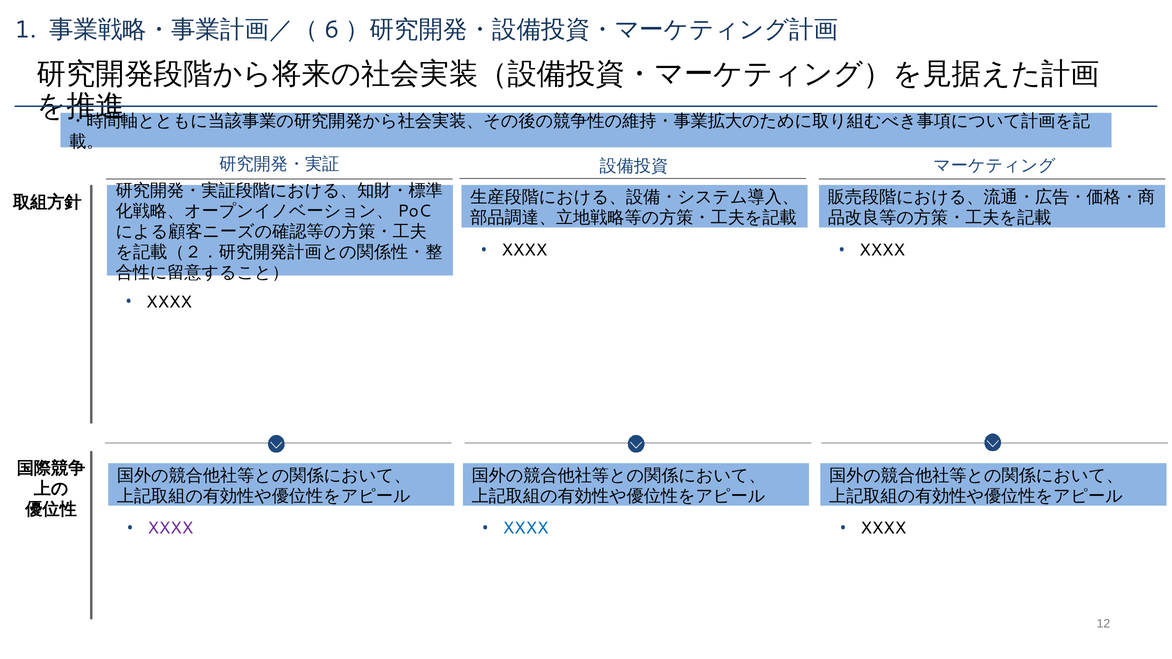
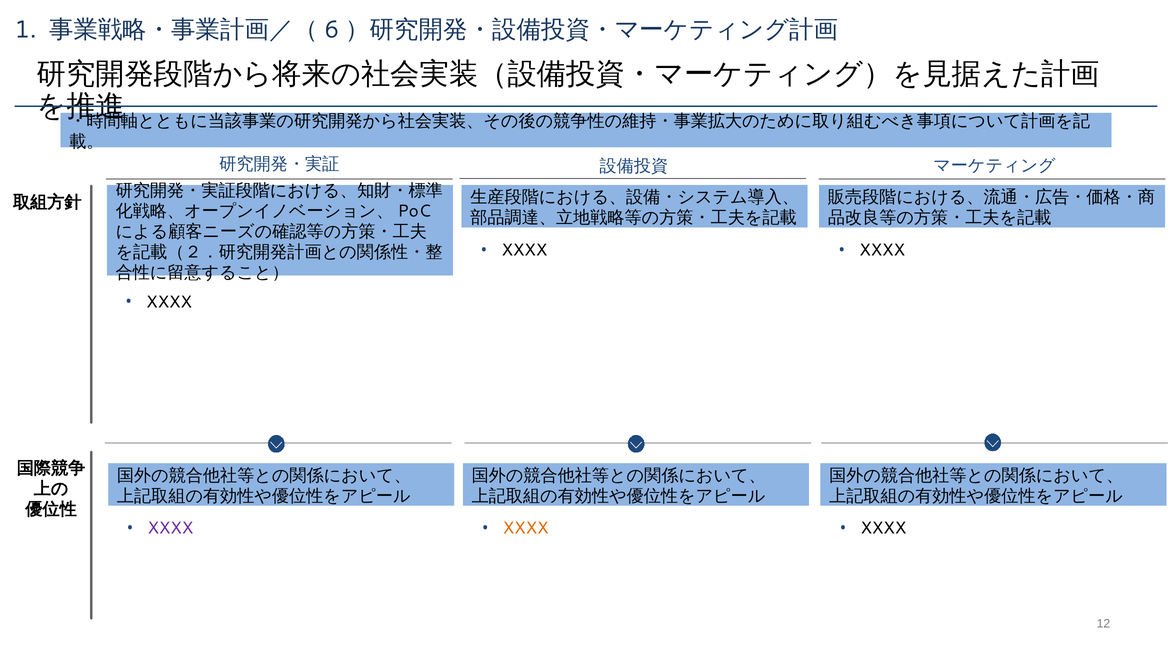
XXXX at (526, 529) colour: blue -> orange
